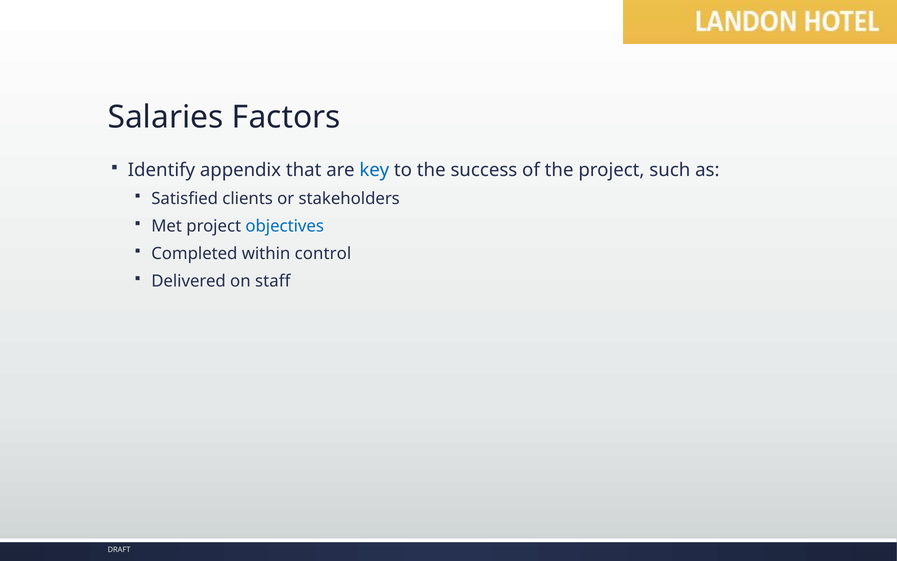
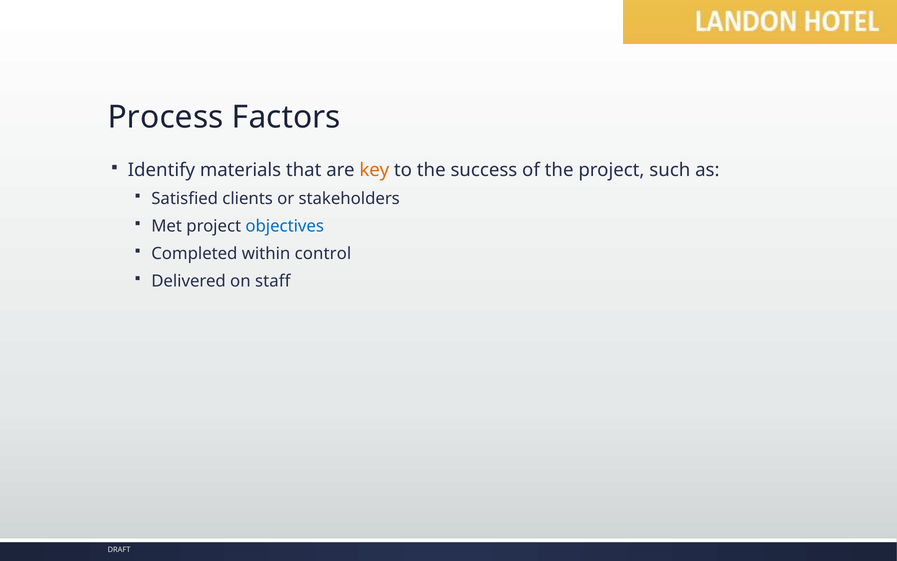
Salaries: Salaries -> Process
appendix: appendix -> materials
key colour: blue -> orange
